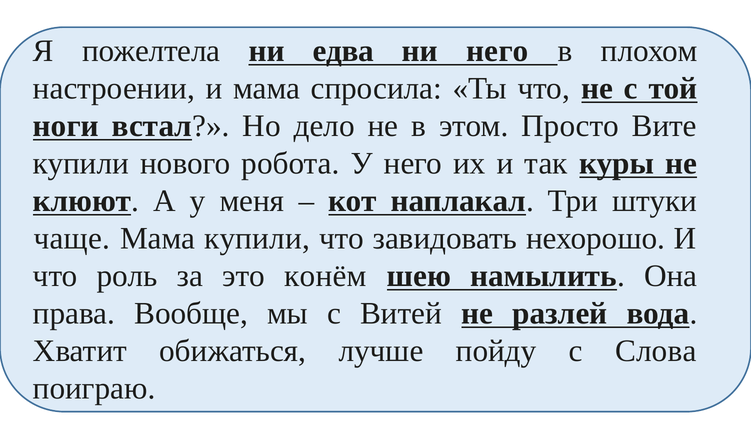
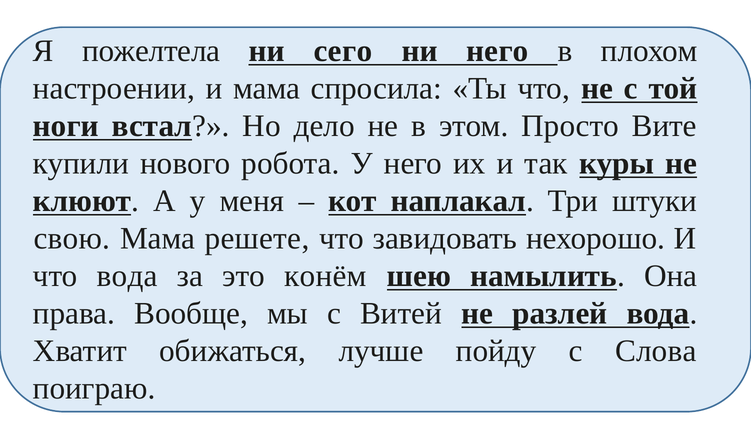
едва: едва -> сего
чаще: чаще -> свою
Мама купили: купили -> решете
что роль: роль -> вода
